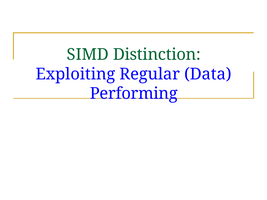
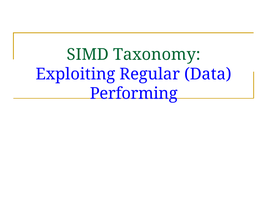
Distinction: Distinction -> Taxonomy
